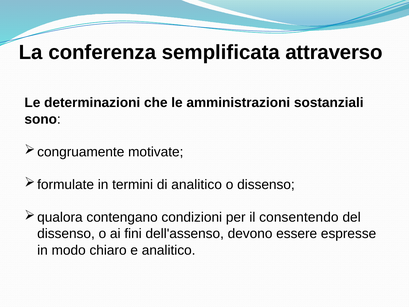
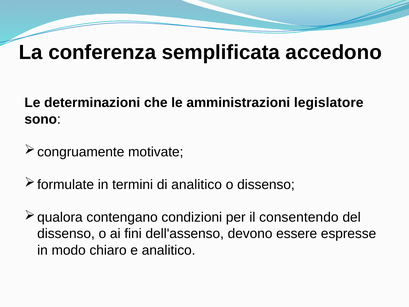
attraverso: attraverso -> accedono
sostanziali: sostanziali -> legislatore
